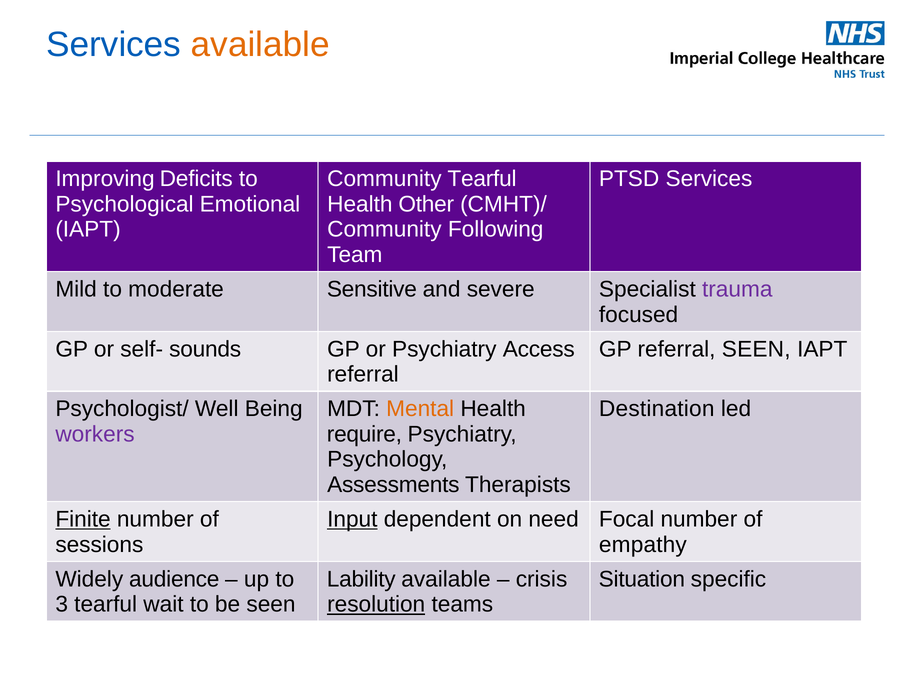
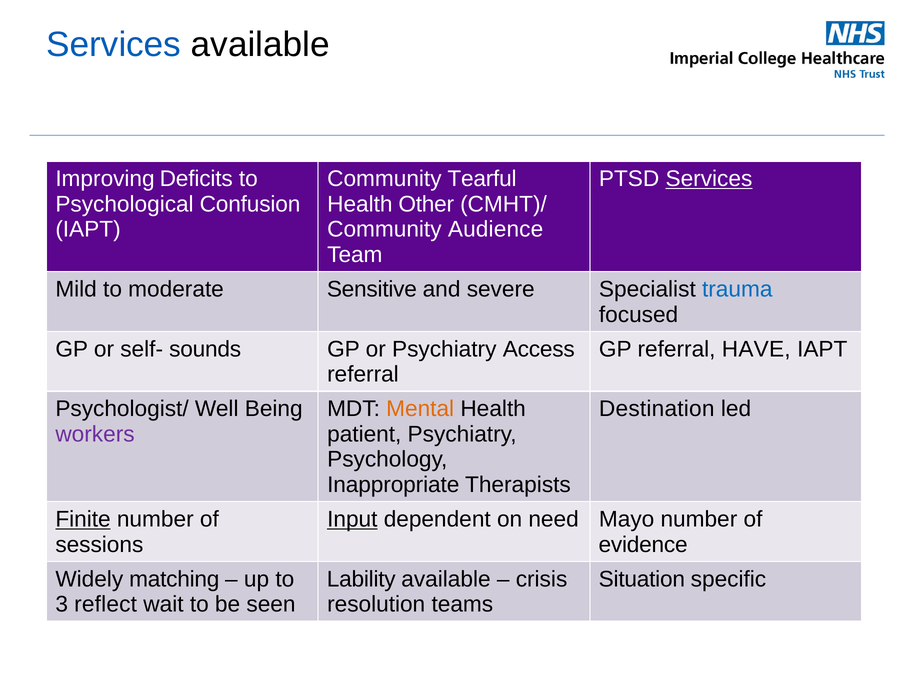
available at (260, 45) colour: orange -> black
Services at (709, 179) underline: none -> present
Emotional: Emotional -> Confusion
Following: Following -> Audience
trauma colour: purple -> blue
referral SEEN: SEEN -> HAVE
require: require -> patient
Assessments: Assessments -> Inappropriate
Focal: Focal -> Mayo
empathy: empathy -> evidence
audience: audience -> matching
3 tearful: tearful -> reflect
resolution underline: present -> none
